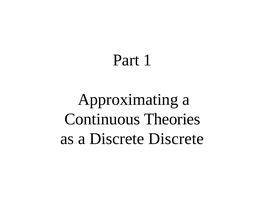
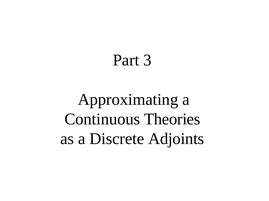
1: 1 -> 3
Discrete Discrete: Discrete -> Adjoints
